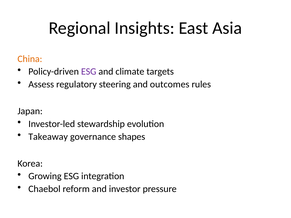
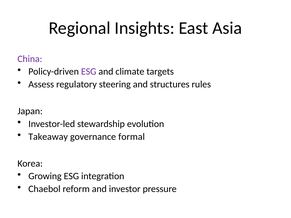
China colour: orange -> purple
outcomes: outcomes -> structures
shapes: shapes -> formal
